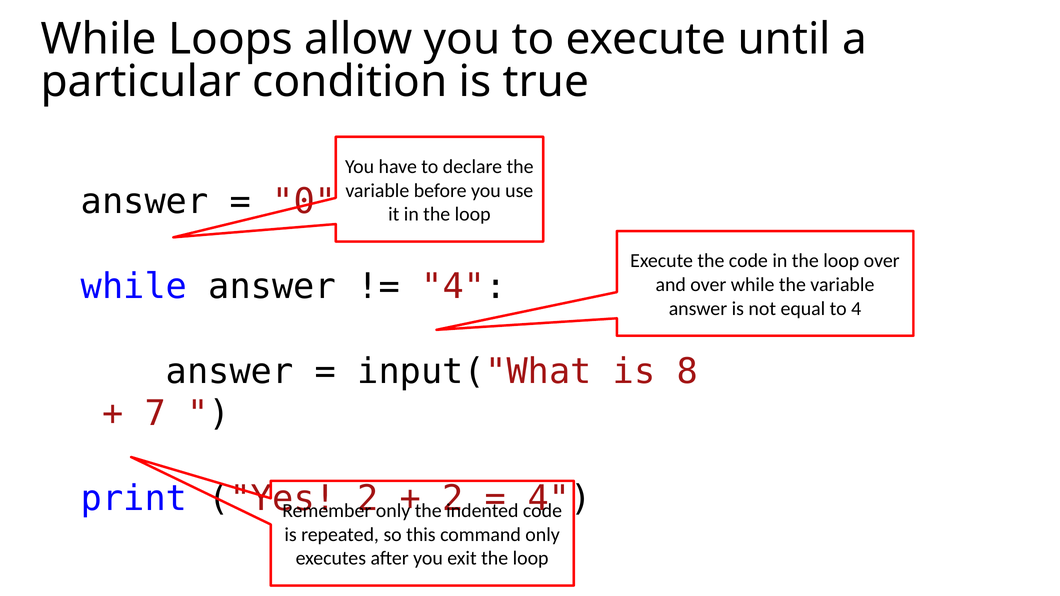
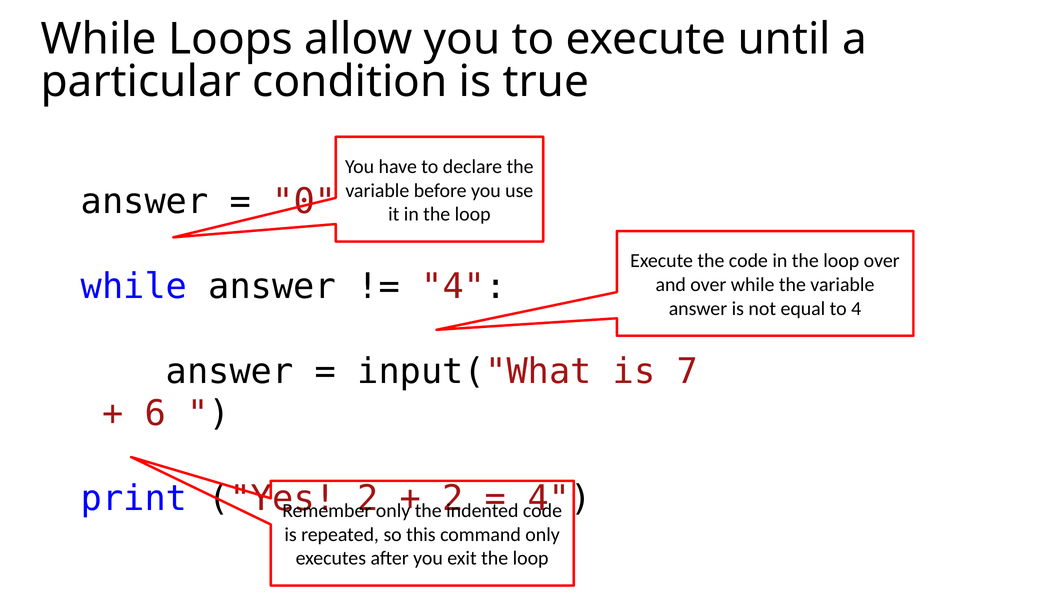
8: 8 -> 7
7: 7 -> 6
